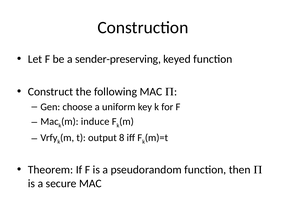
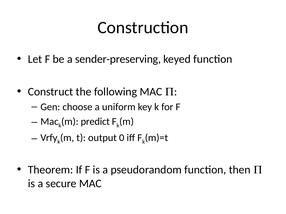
induce: induce -> predict
8: 8 -> 0
